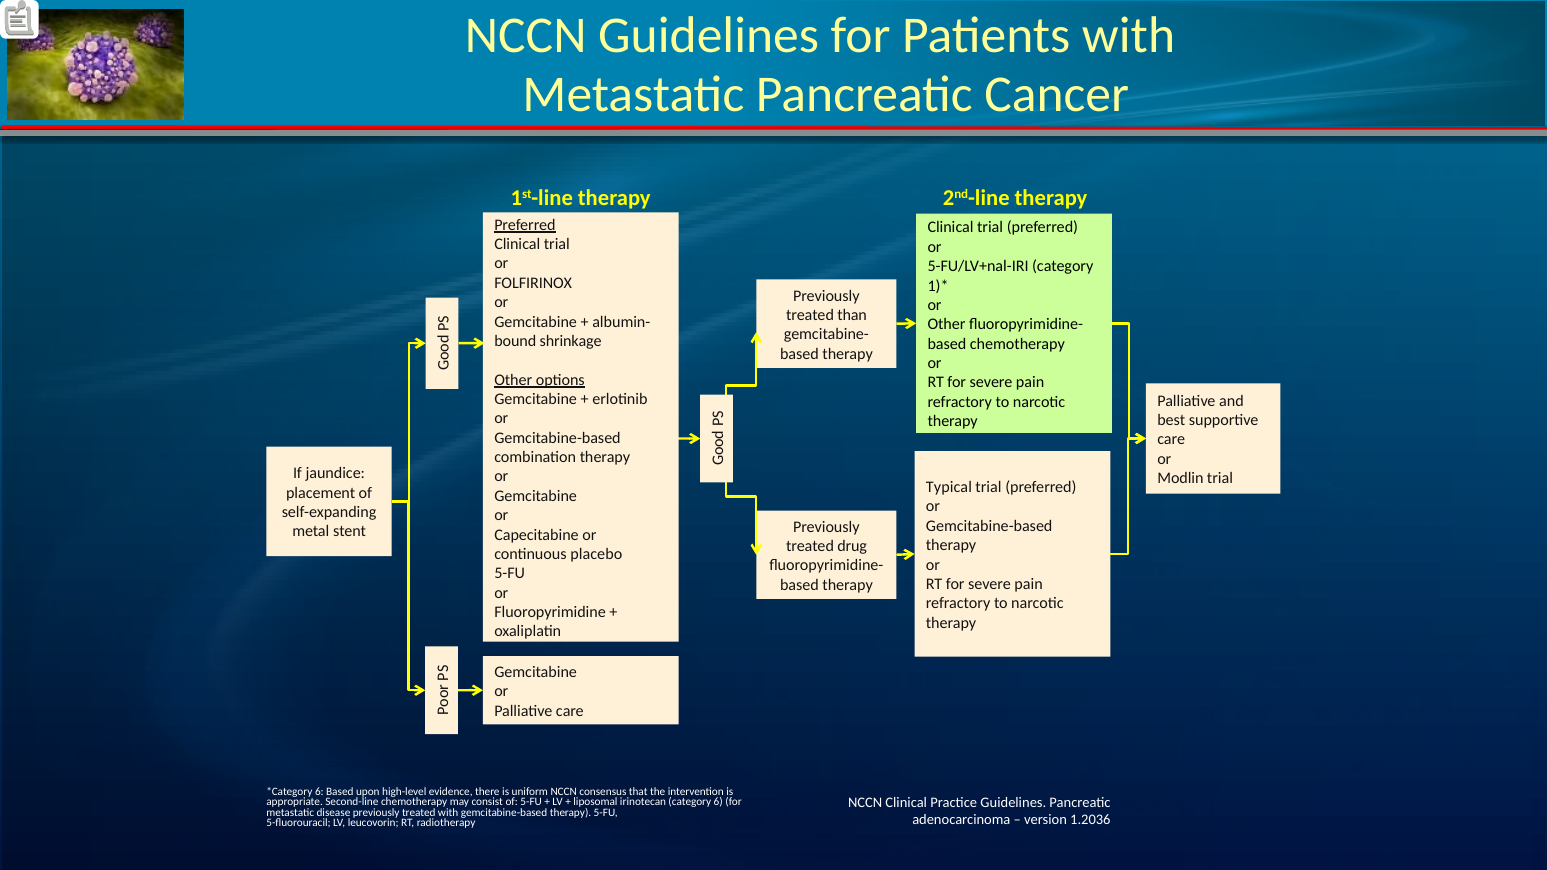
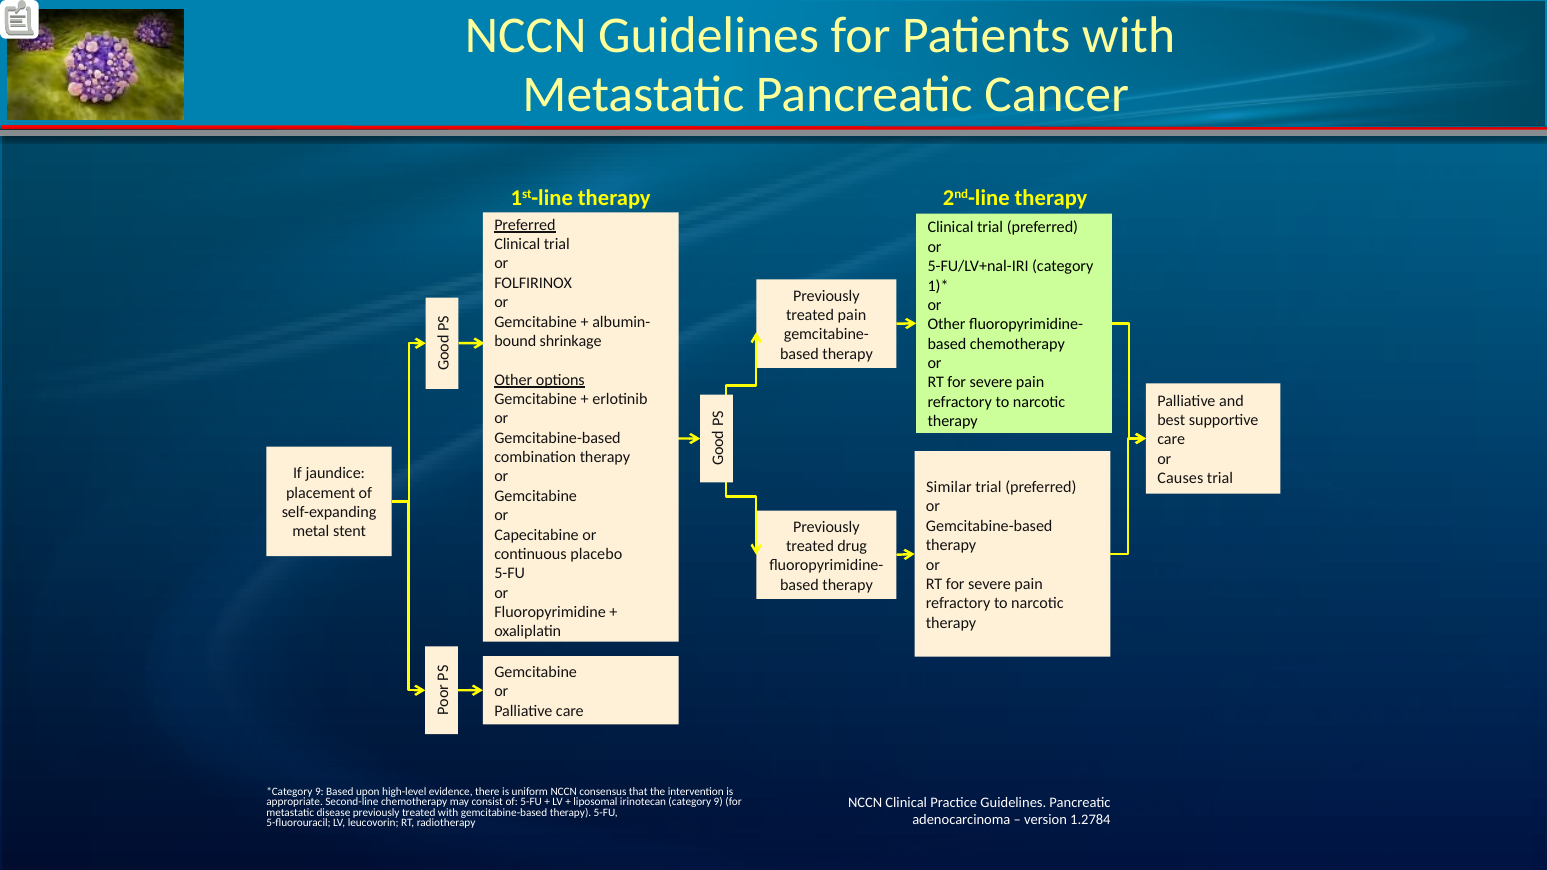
treated than: than -> pain
Modlin: Modlin -> Causes
Typical: Typical -> Similar
6 at (319, 792): 6 -> 9
category 6: 6 -> 9
1.2036: 1.2036 -> 1.2784
